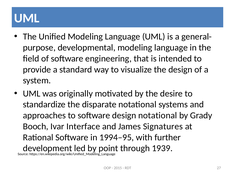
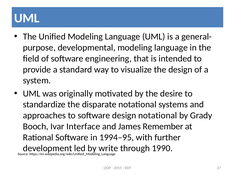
Signatures: Signatures -> Remember
point: point -> write
1939: 1939 -> 1990
